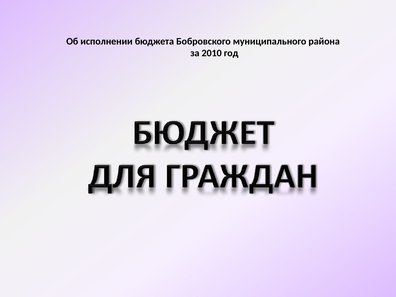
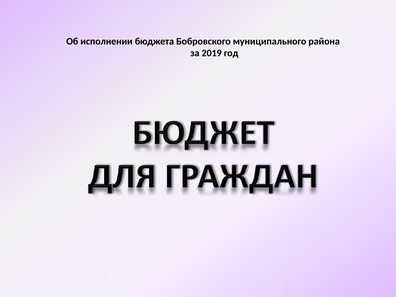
2010: 2010 -> 2019
